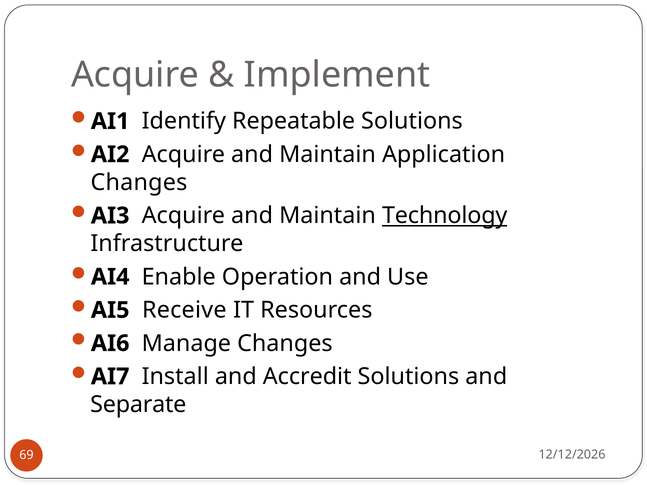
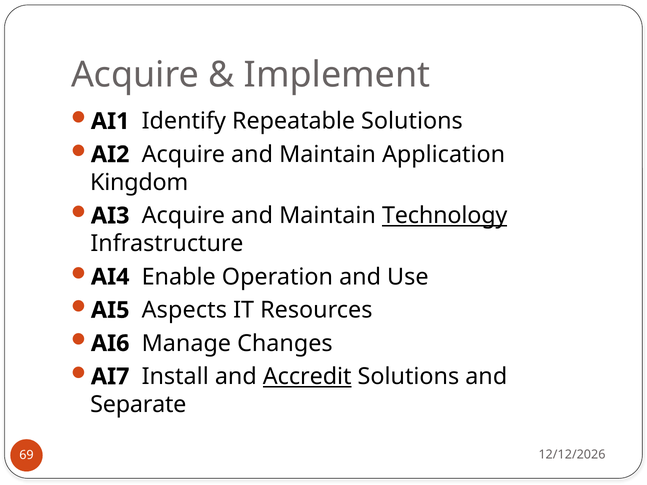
Changes at (139, 183): Changes -> Kingdom
Receive: Receive -> Aspects
Accredit underline: none -> present
